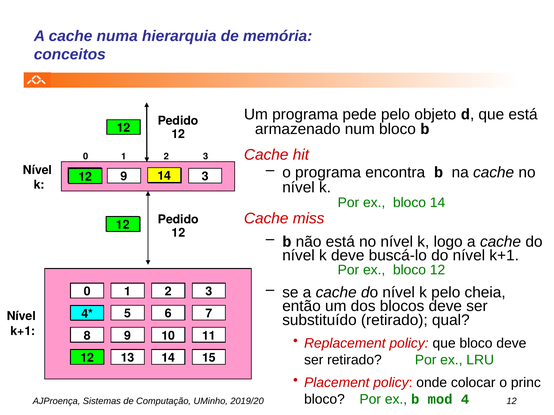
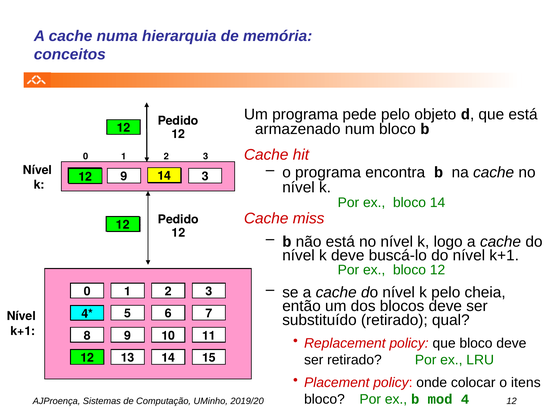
princ: princ -> itens
